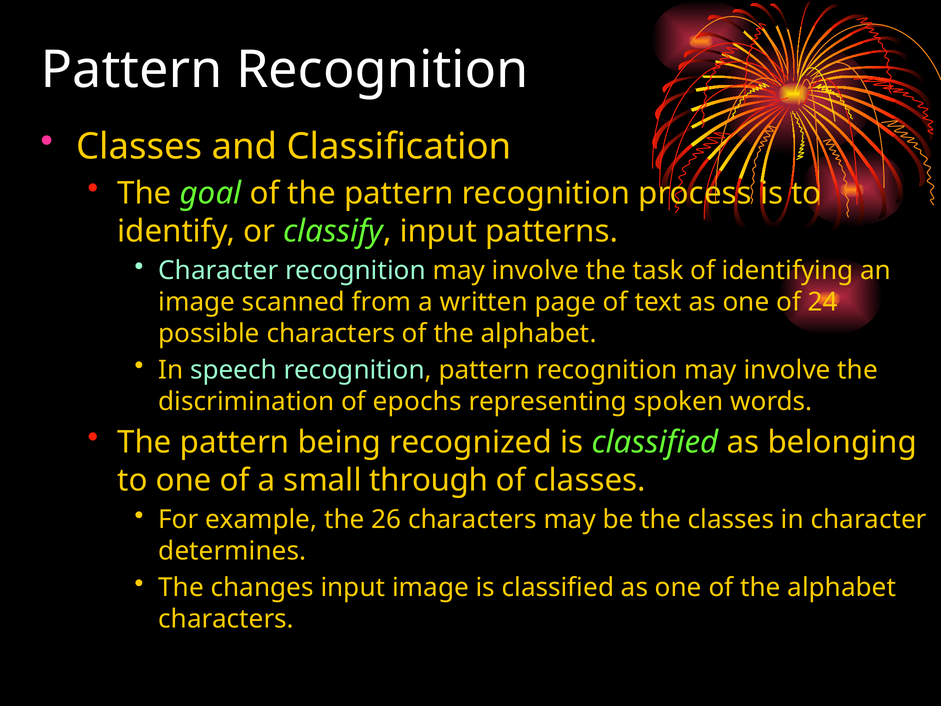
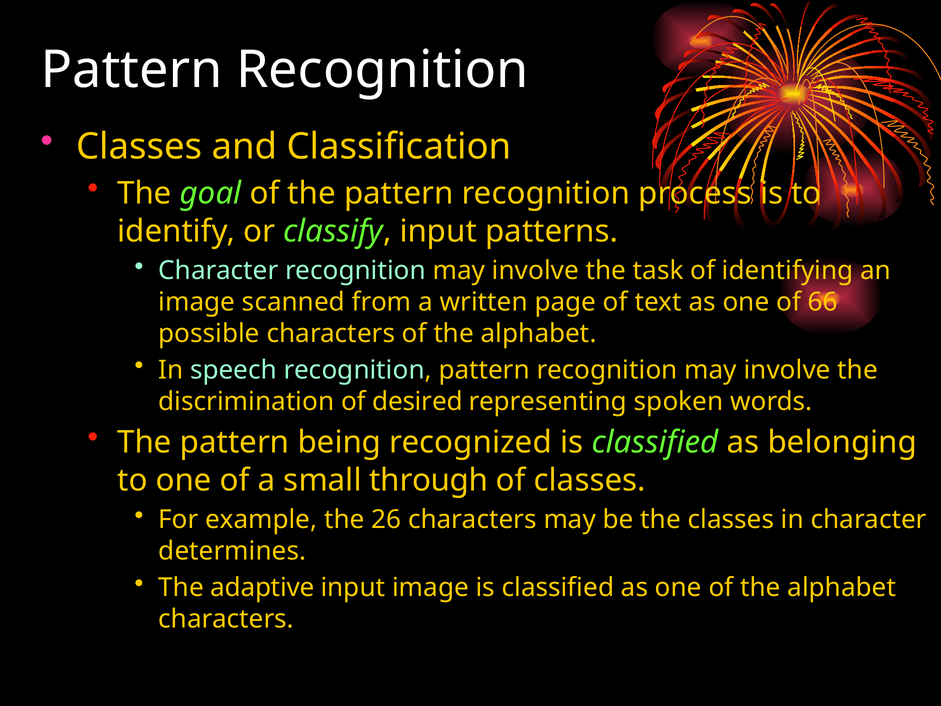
24: 24 -> 66
epochs: epochs -> desired
changes: changes -> adaptive
